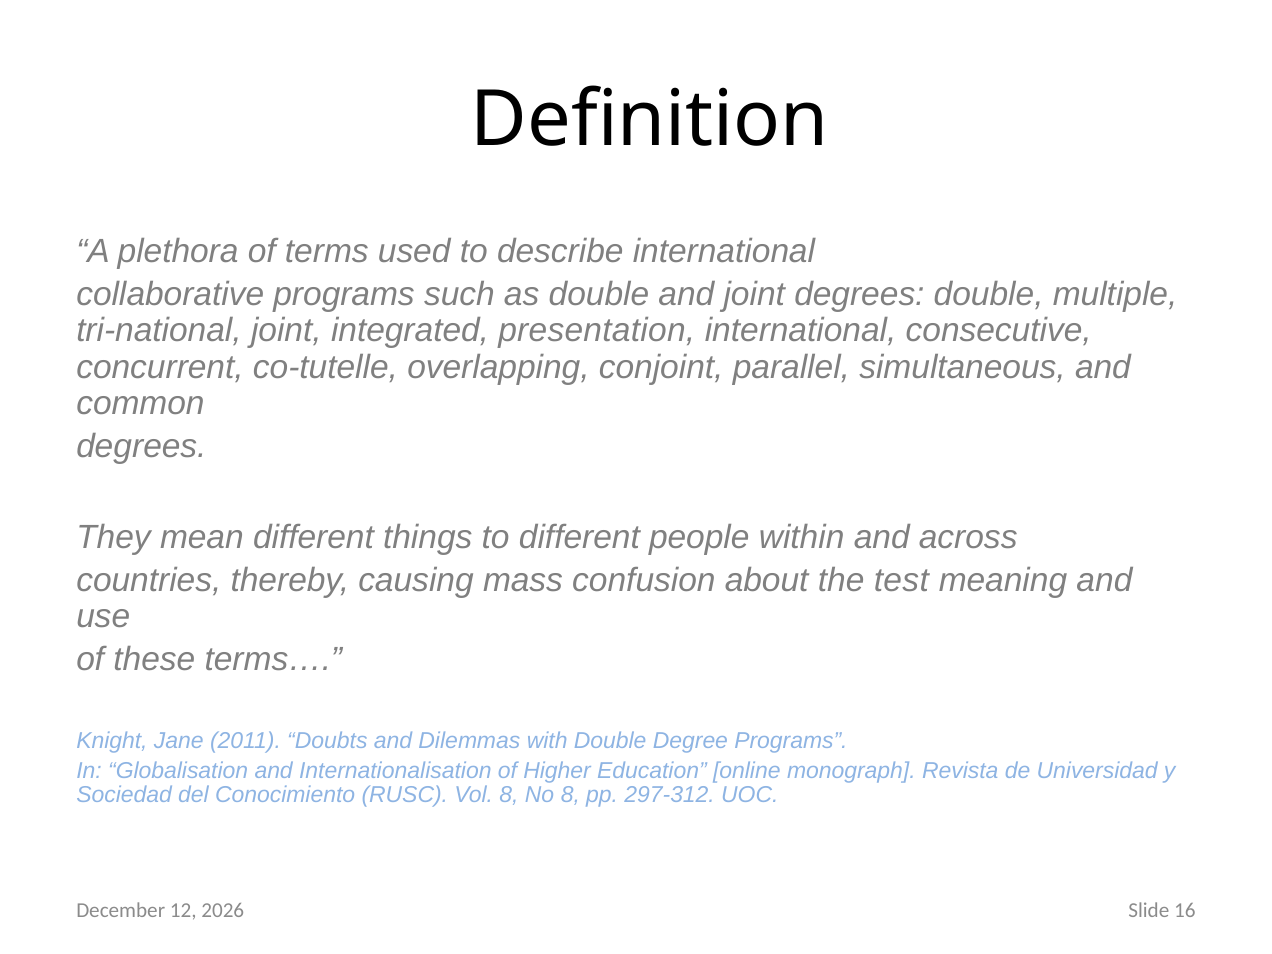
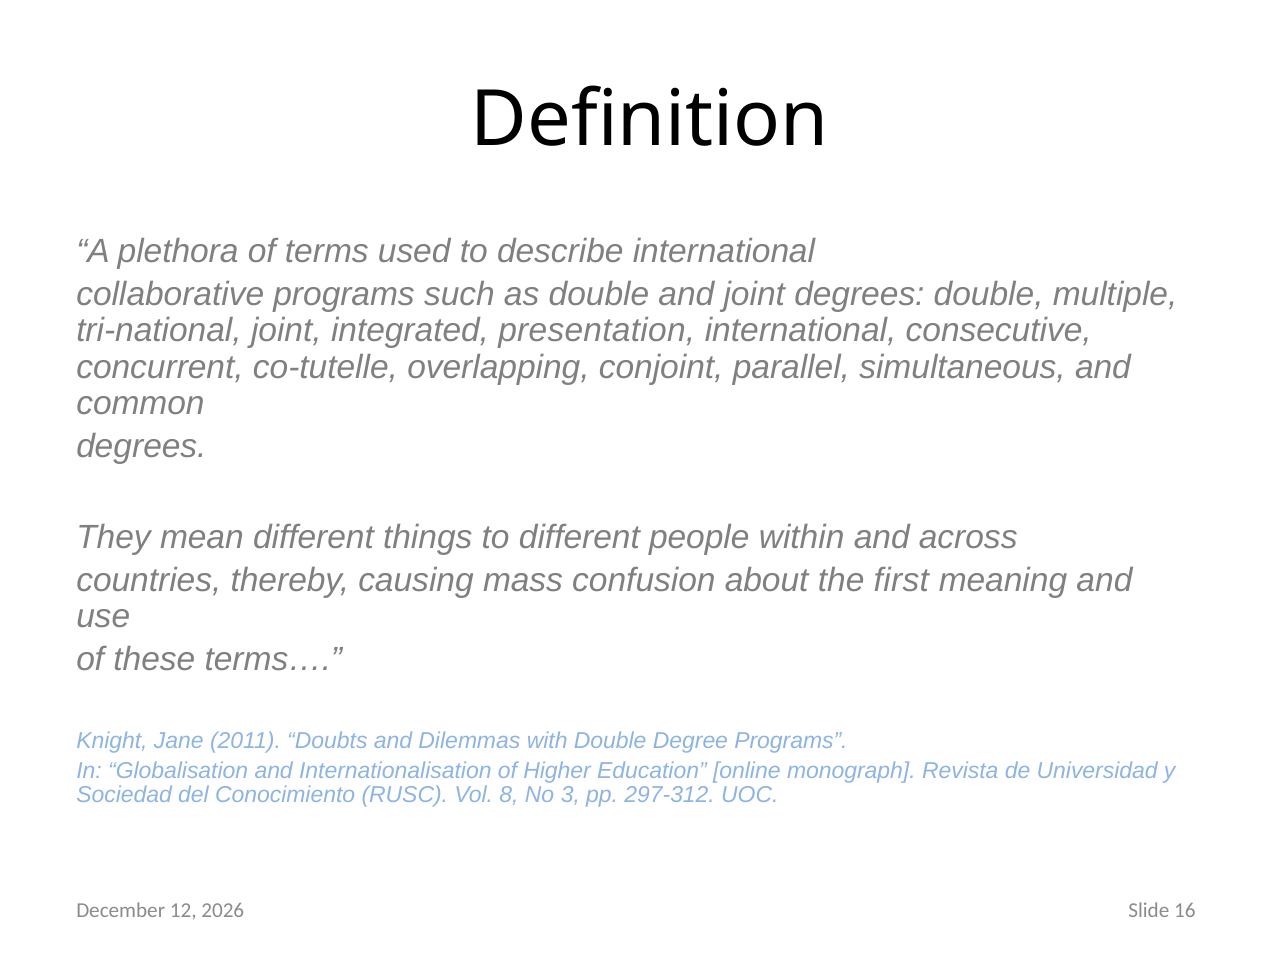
test: test -> first
No 8: 8 -> 3
